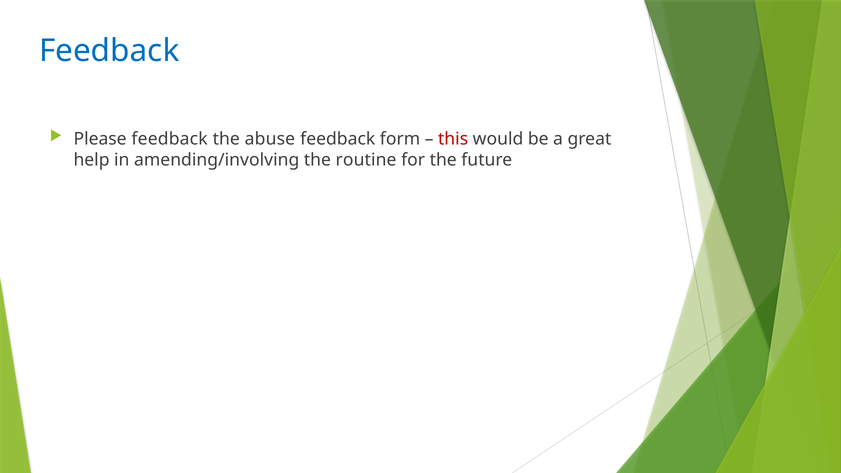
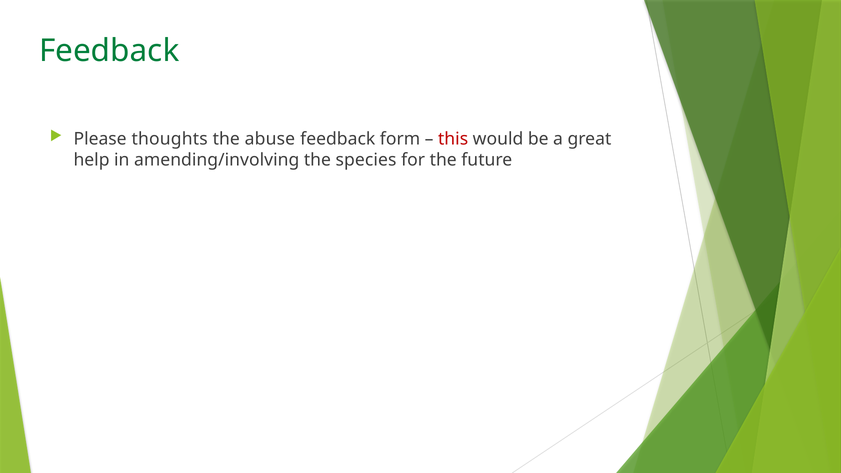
Feedback at (109, 51) colour: blue -> green
Please feedback: feedback -> thoughts
routine: routine -> species
